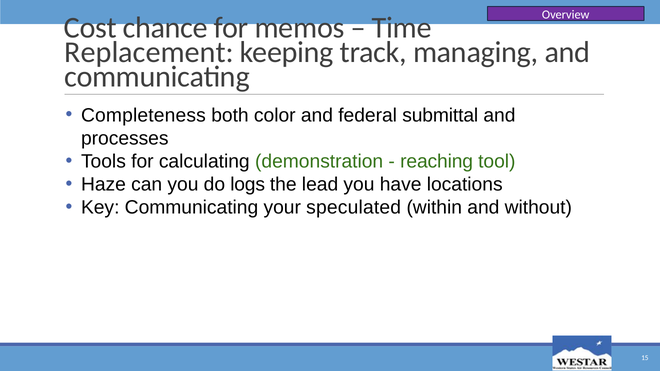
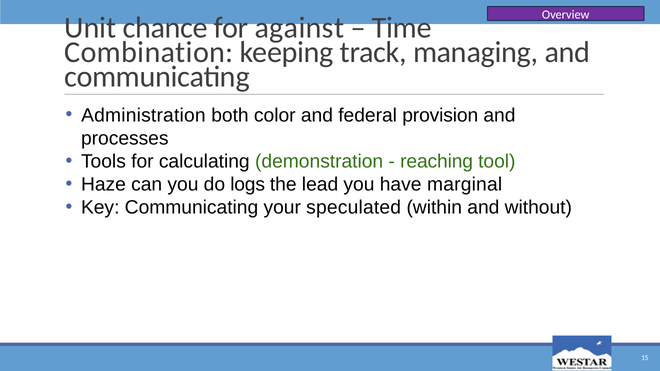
Cost: Cost -> Unit
memos: memos -> against
Replacement: Replacement -> Combination
Completeness: Completeness -> Administration
submittal: submittal -> provision
locations: locations -> marginal
